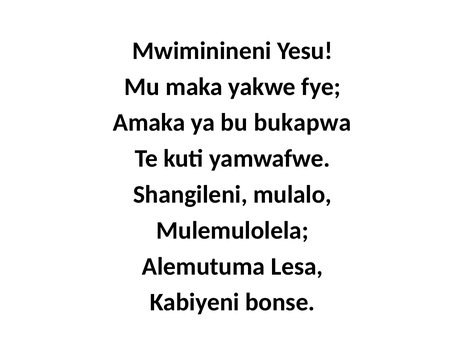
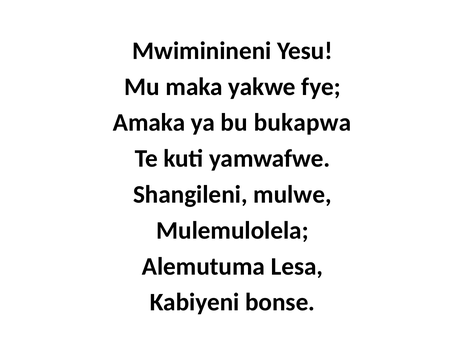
mulalo: mulalo -> mulwe
